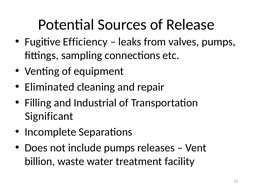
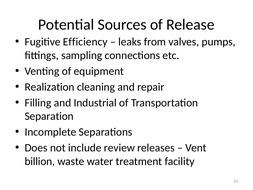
Eliminated: Eliminated -> Realization
Significant: Significant -> Separation
include pumps: pumps -> review
